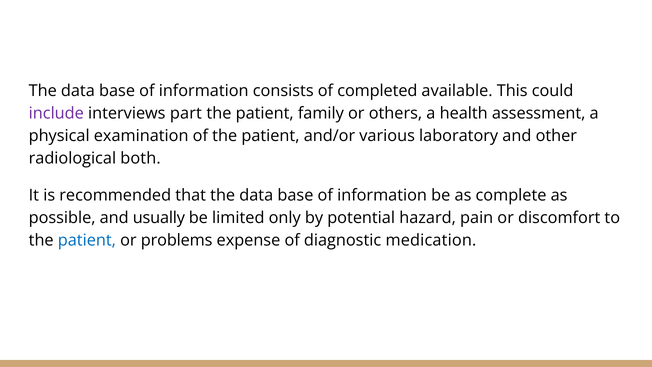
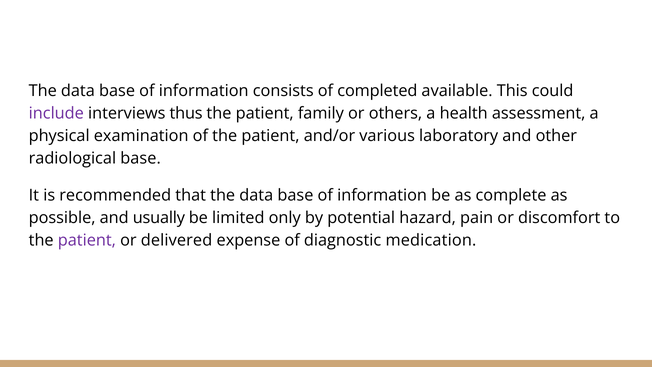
part: part -> thus
radiological both: both -> base
patient at (87, 240) colour: blue -> purple
problems: problems -> delivered
